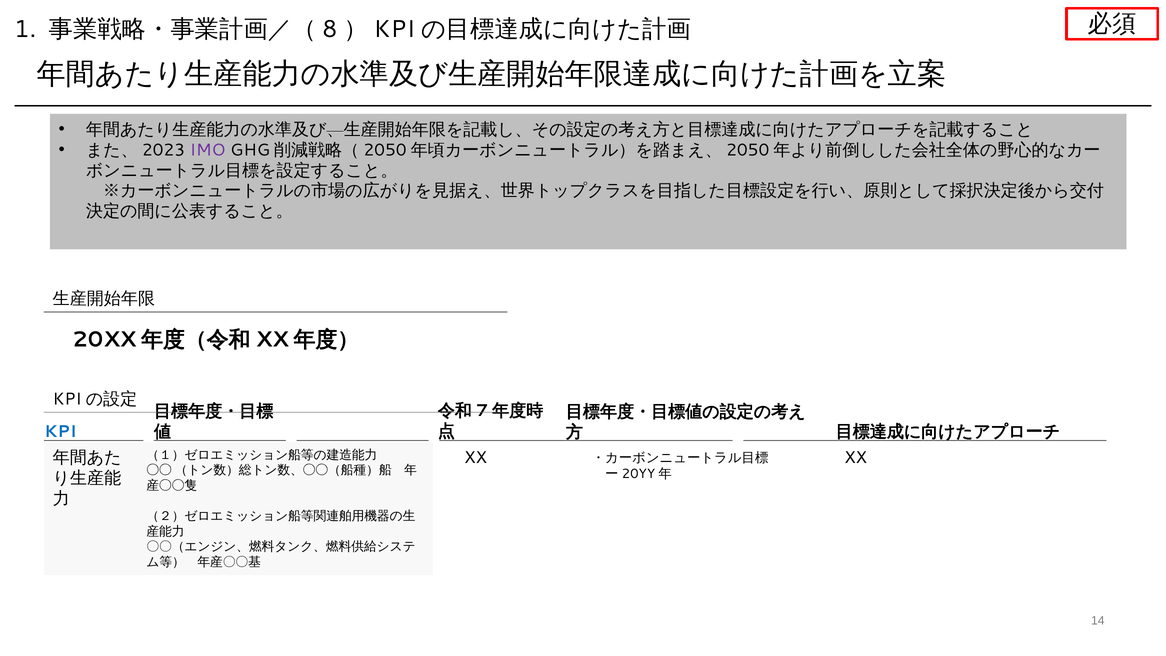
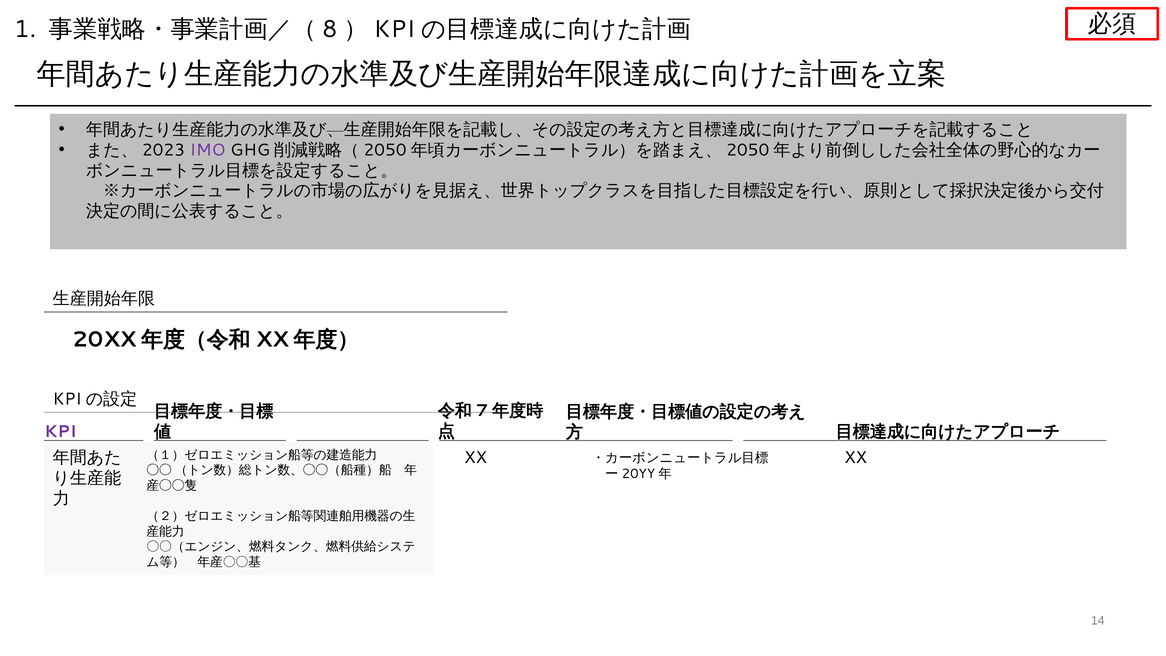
KPI colour: blue -> purple
